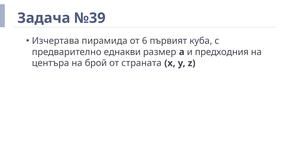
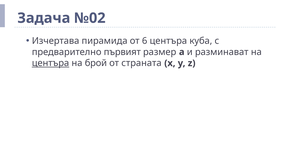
№39: №39 -> №02
6 първият: първият -> центъра
еднакви: еднакви -> първият
предходния: предходния -> разминават
центъра at (50, 63) underline: none -> present
